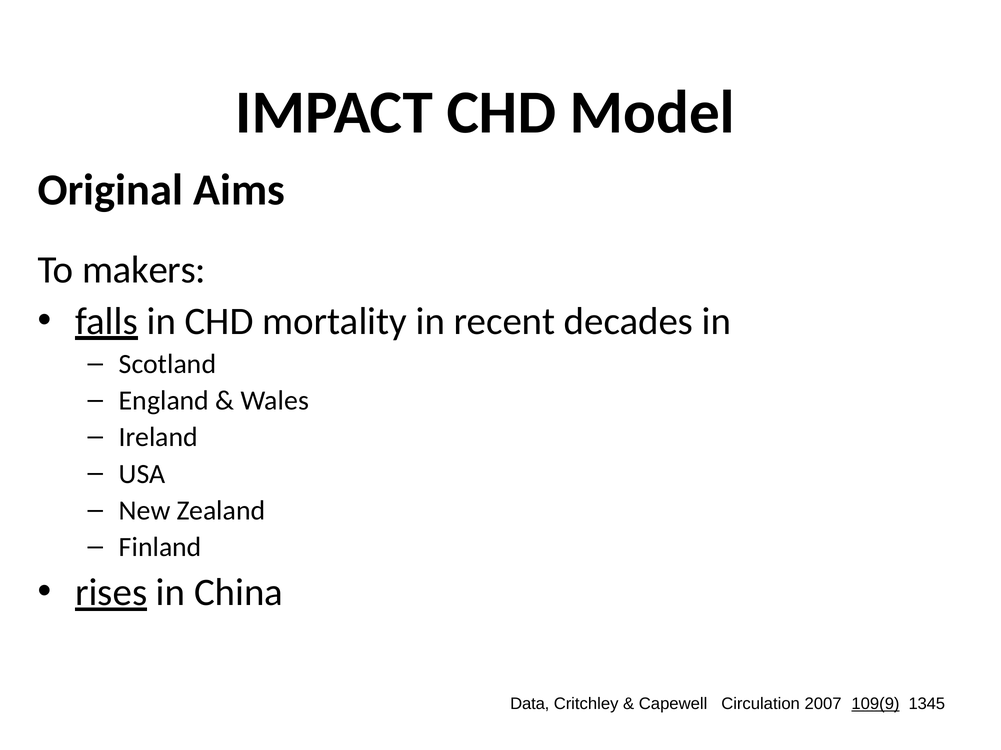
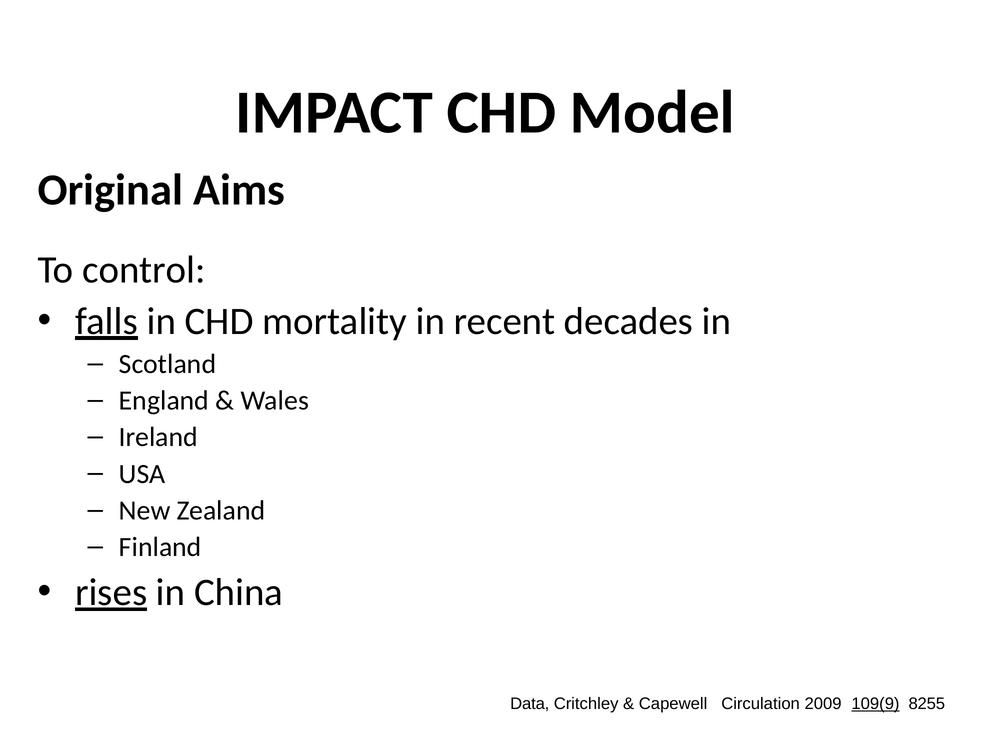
makers: makers -> control
2007: 2007 -> 2009
1345: 1345 -> 8255
